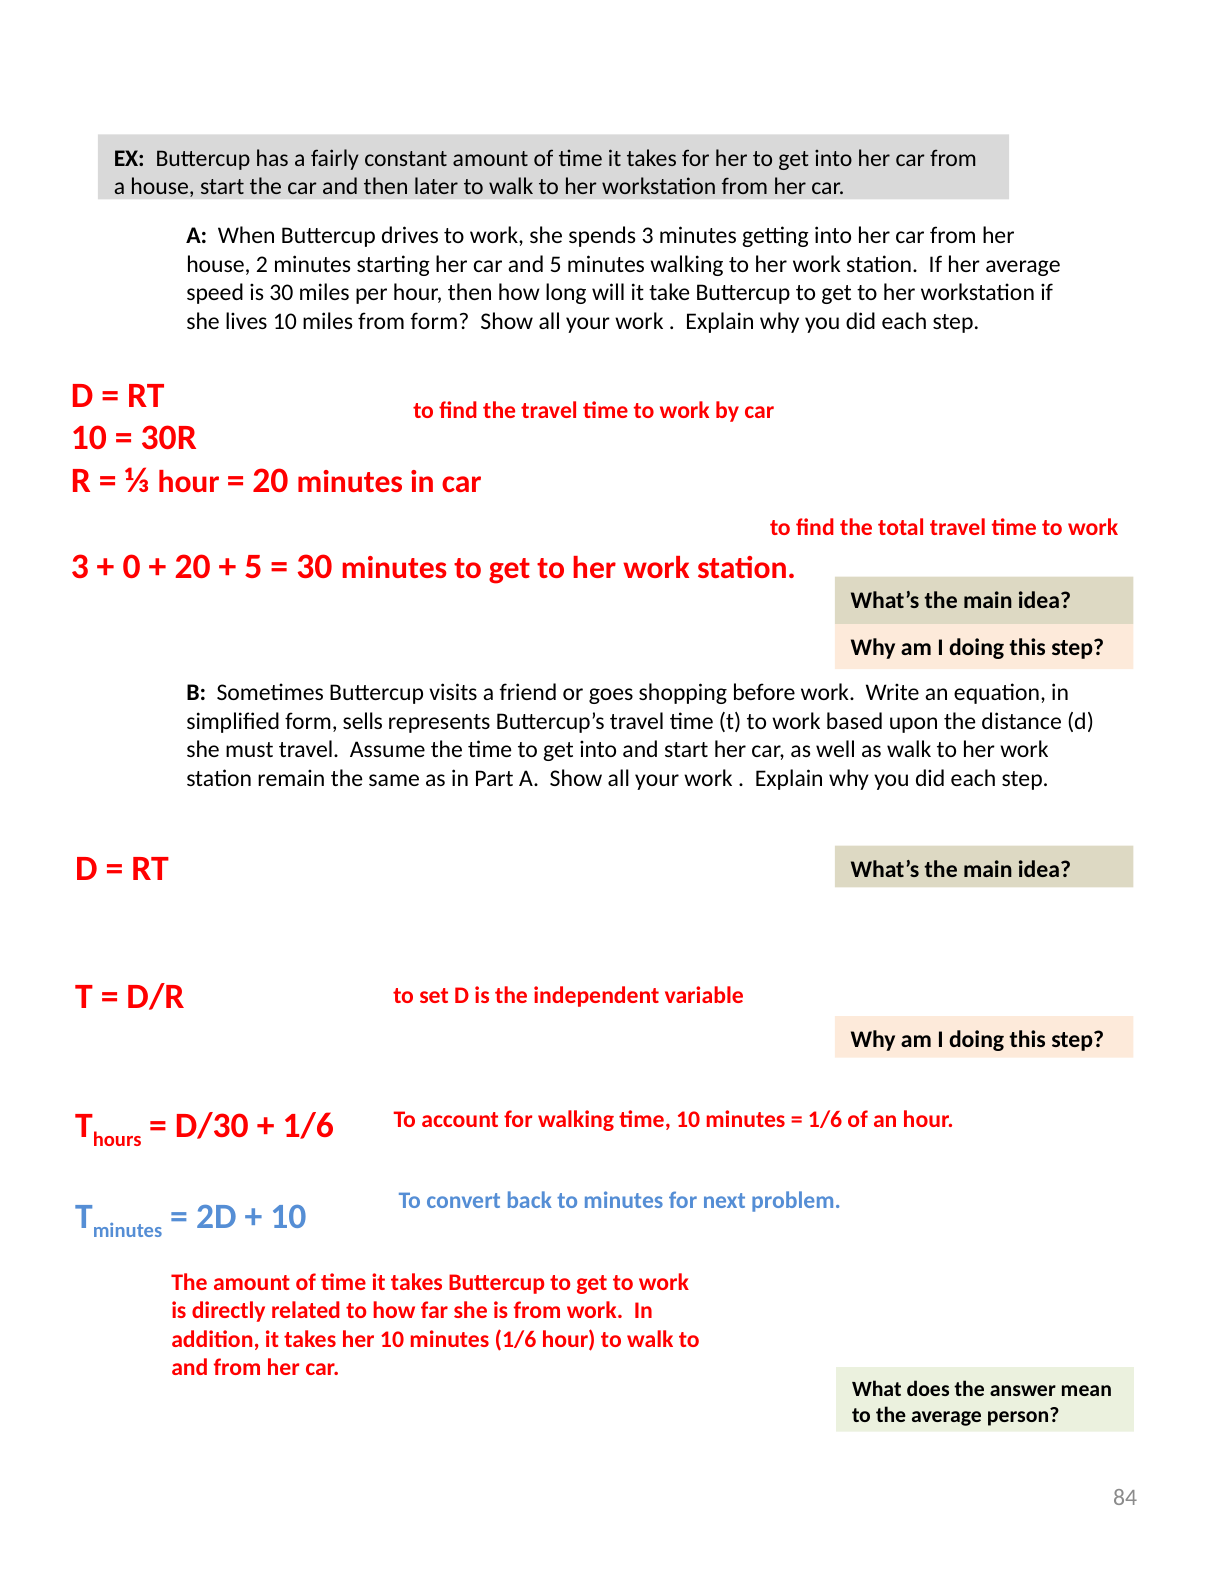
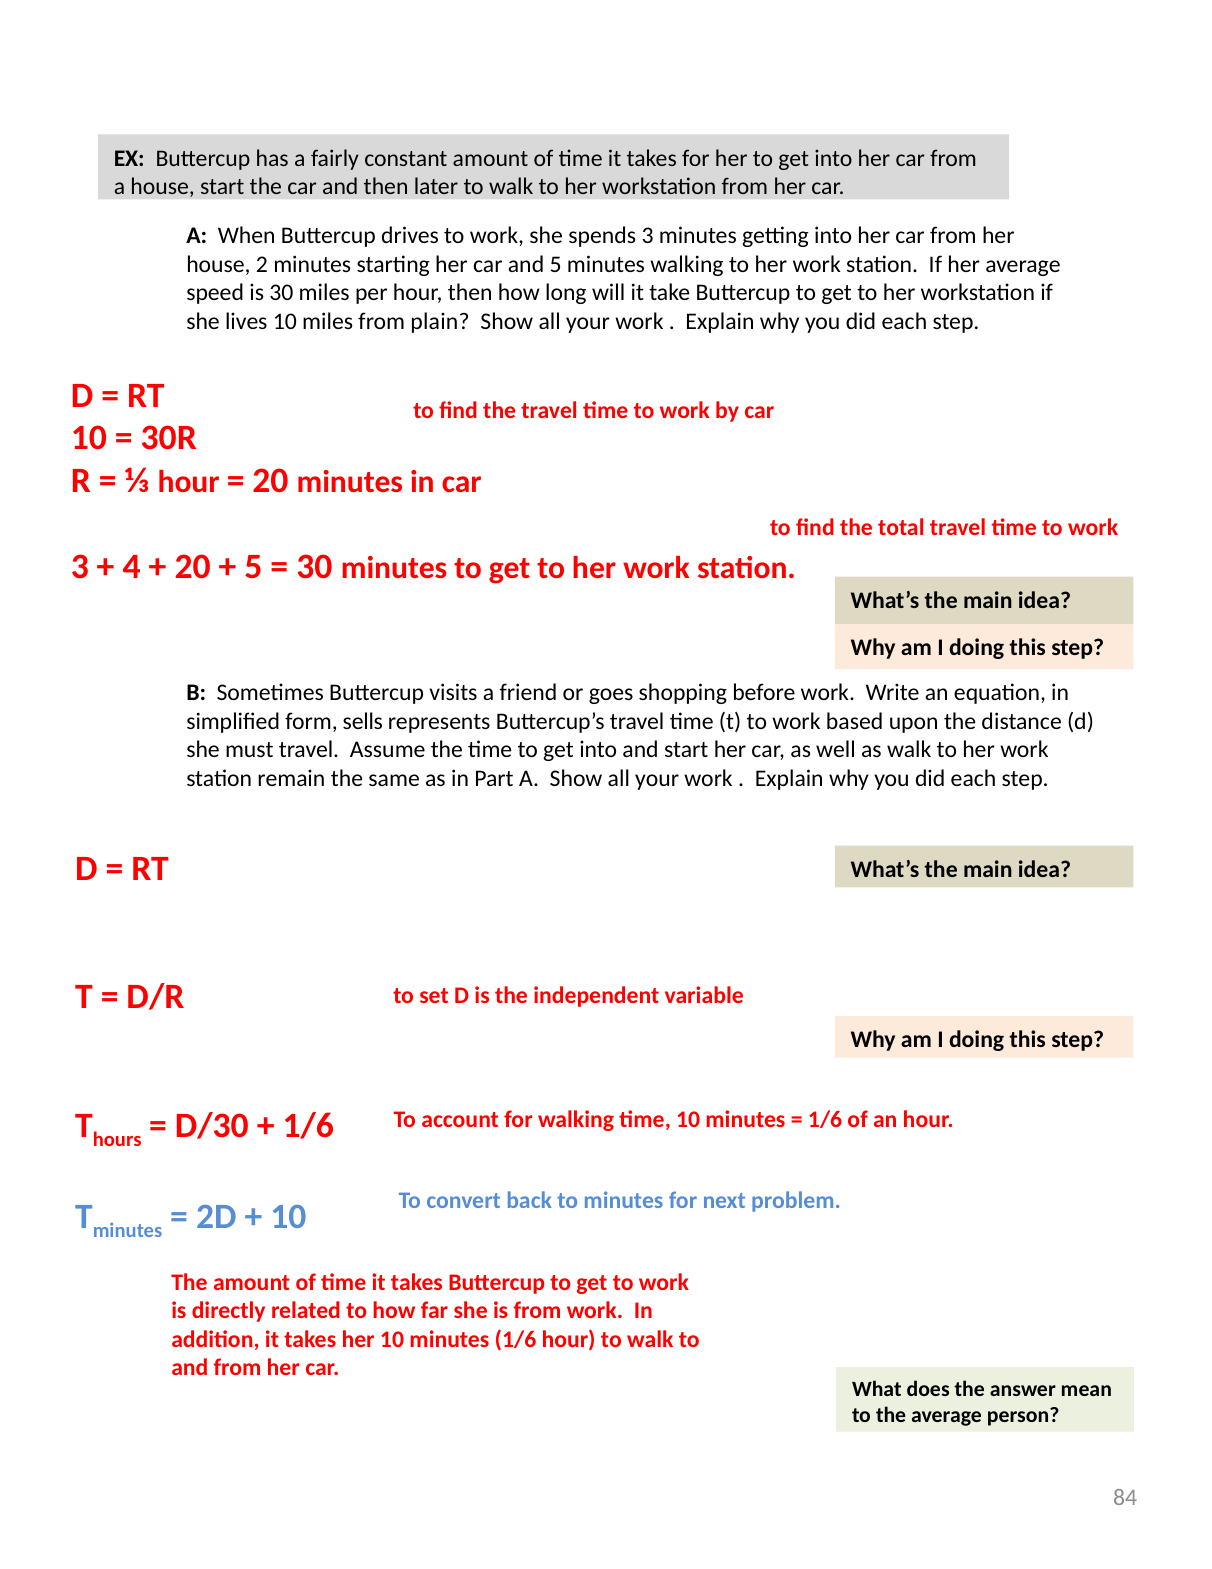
from form: form -> plain
0: 0 -> 4
